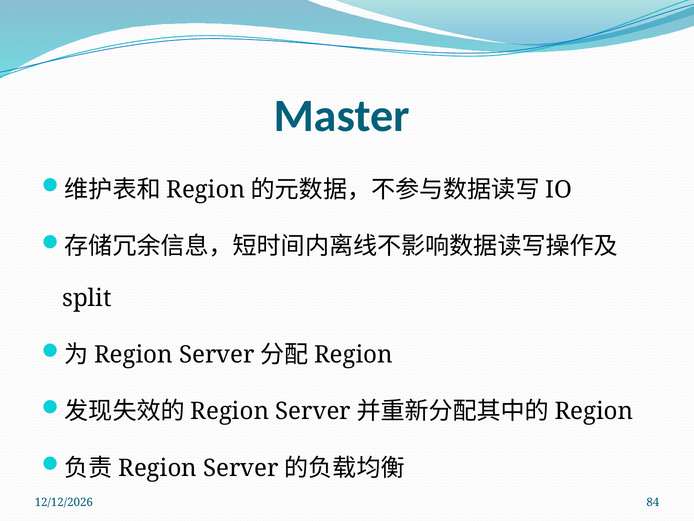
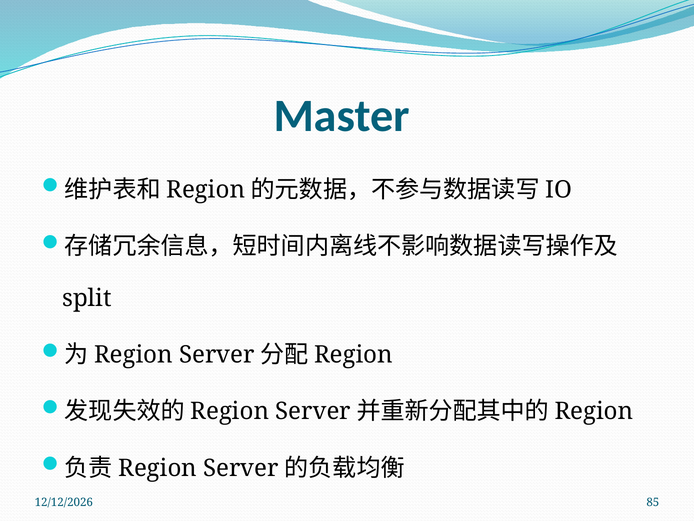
84: 84 -> 85
